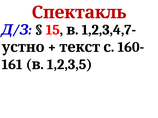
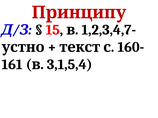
Спектакль: Спектакль -> Принципу
1,2,3,5: 1,2,3,5 -> 3,1,5,4
